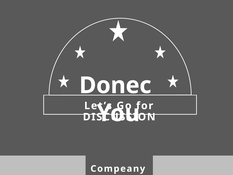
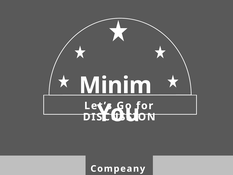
Donec: Donec -> Minim
